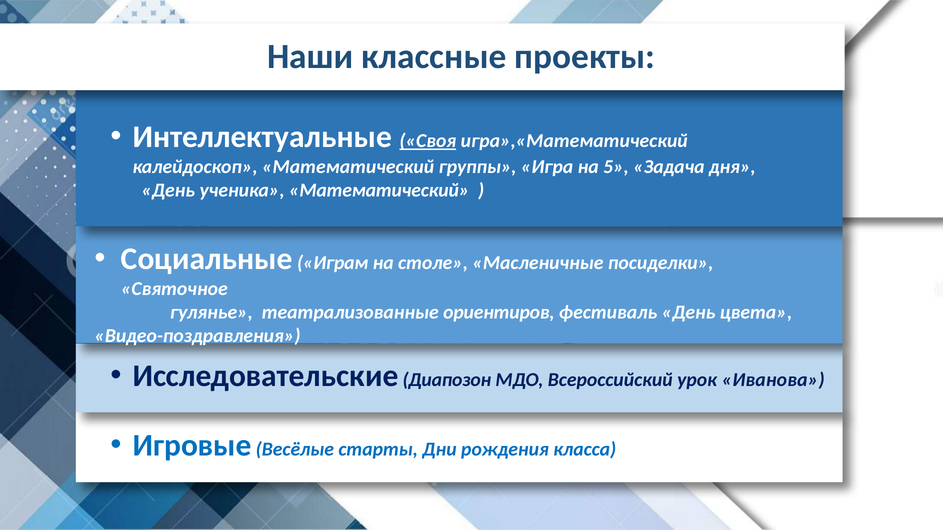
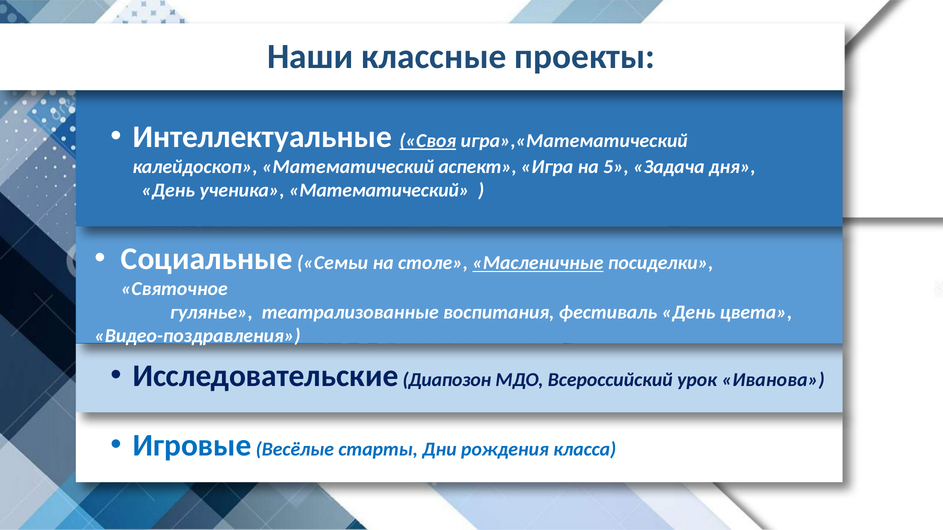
группы: группы -> аспект
Играм: Играм -> Семьи
Масленичные underline: none -> present
ориентиров: ориентиров -> воспитания
